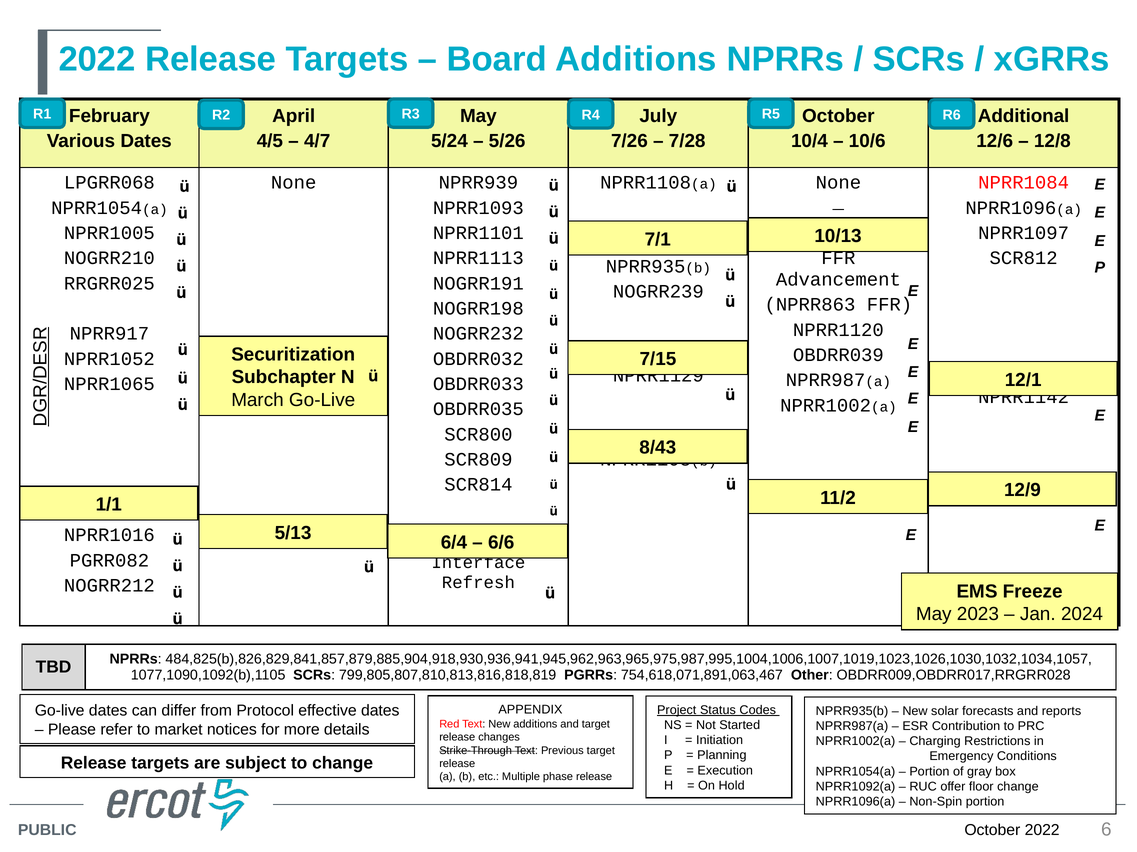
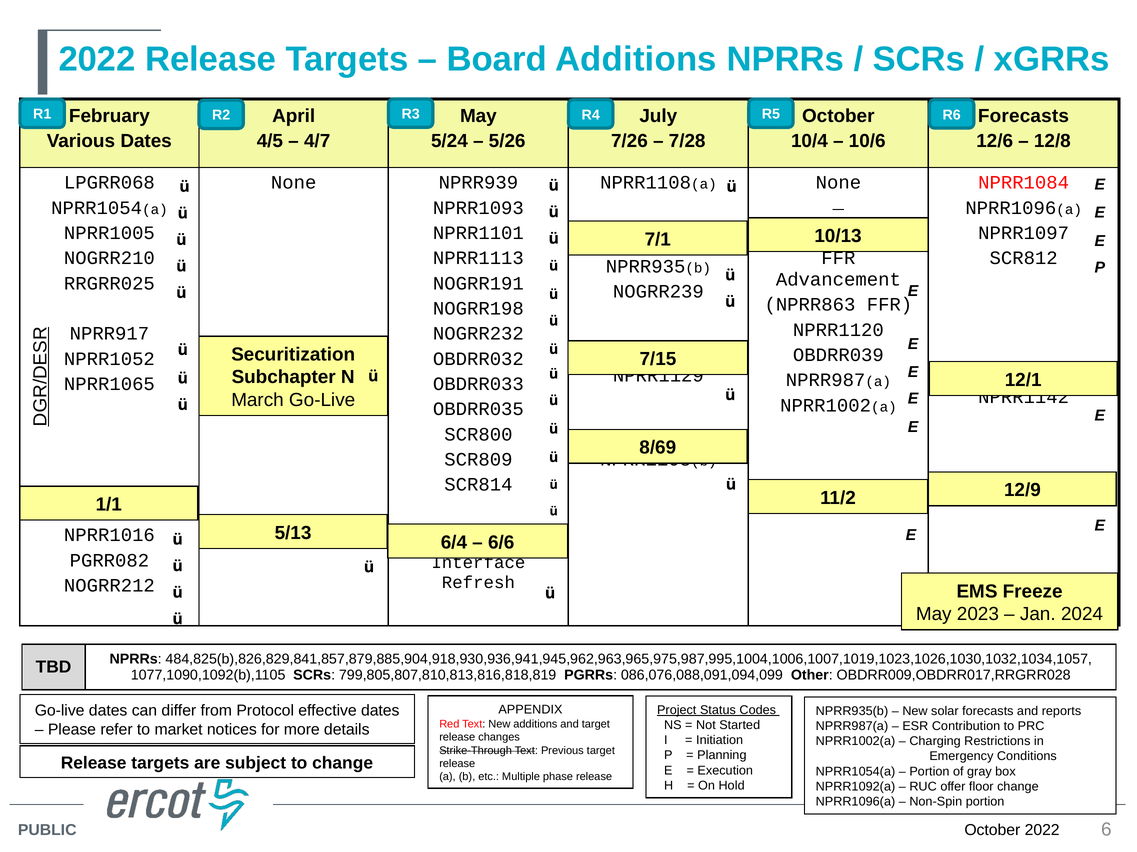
Additional at (1024, 116): Additional -> Forecasts
8/43: 8/43 -> 8/69
754,618,071,891,063,467: 754,618,071,891,063,467 -> 086,076,088,091,094,099
